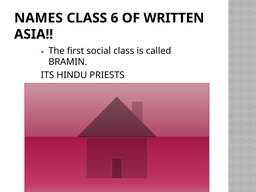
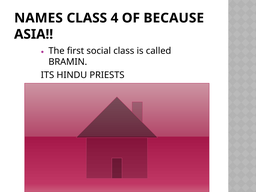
6: 6 -> 4
WRITTEN: WRITTEN -> BECAUSE
